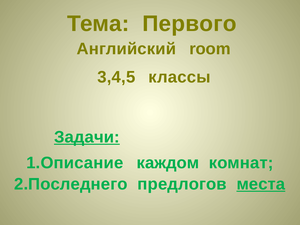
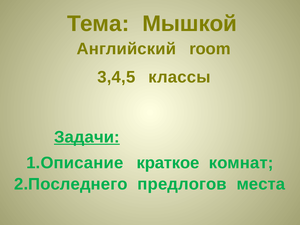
Первого: Первого -> Мышкой
каждом: каждом -> краткое
места underline: present -> none
